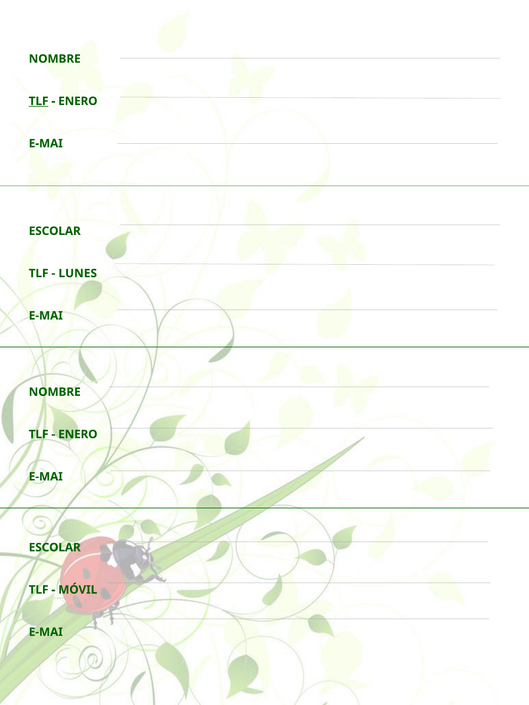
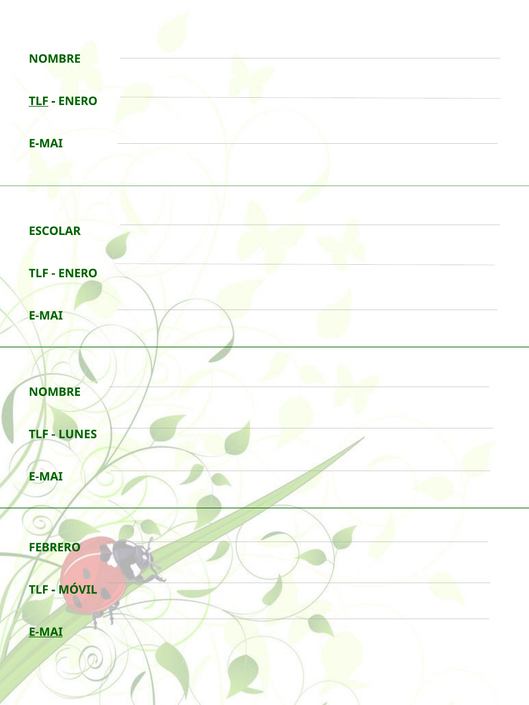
LUNES at (78, 273): LUNES -> ENERO
ENERO at (78, 435): ENERO -> LUNES
ESCOLAR at (55, 548): ESCOLAR -> FEBRERO
E-MAI at (46, 632) underline: none -> present
